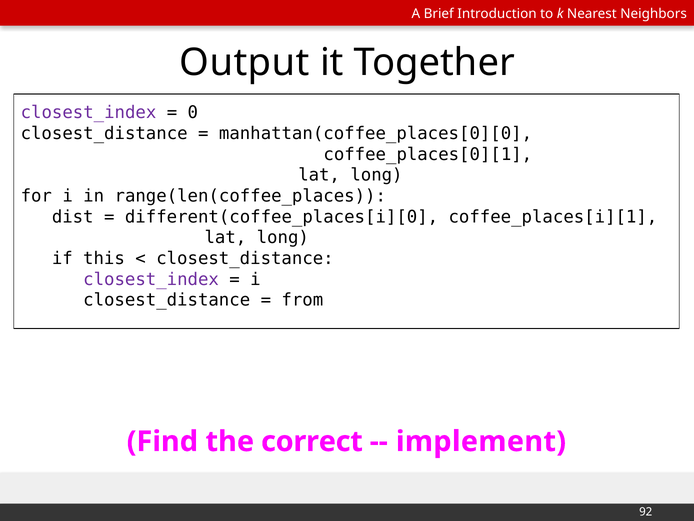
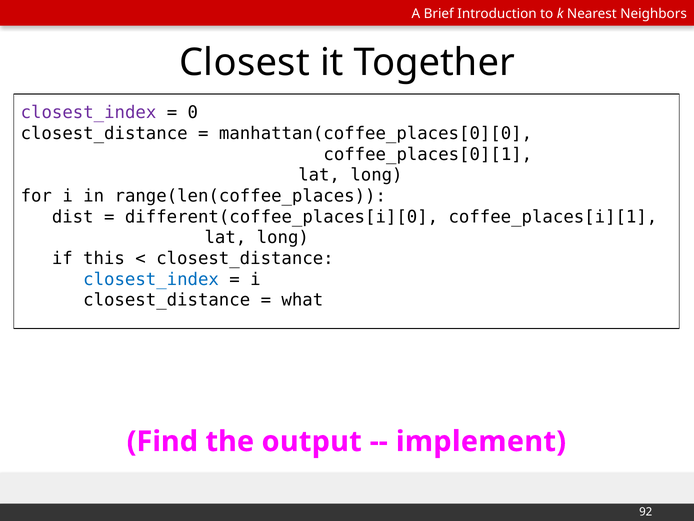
Output: Output -> Closest
closest_index at (151, 279) colour: purple -> blue
from: from -> what
correct: correct -> output
